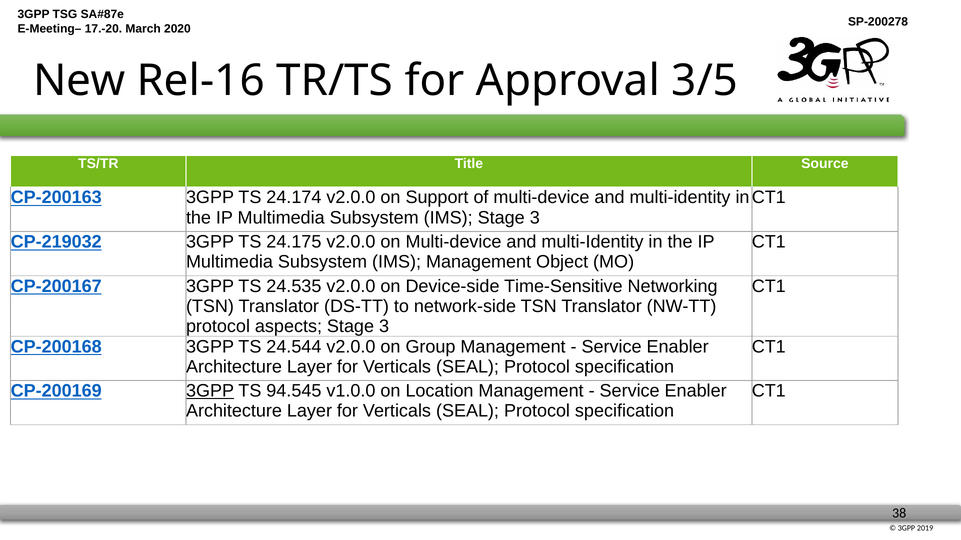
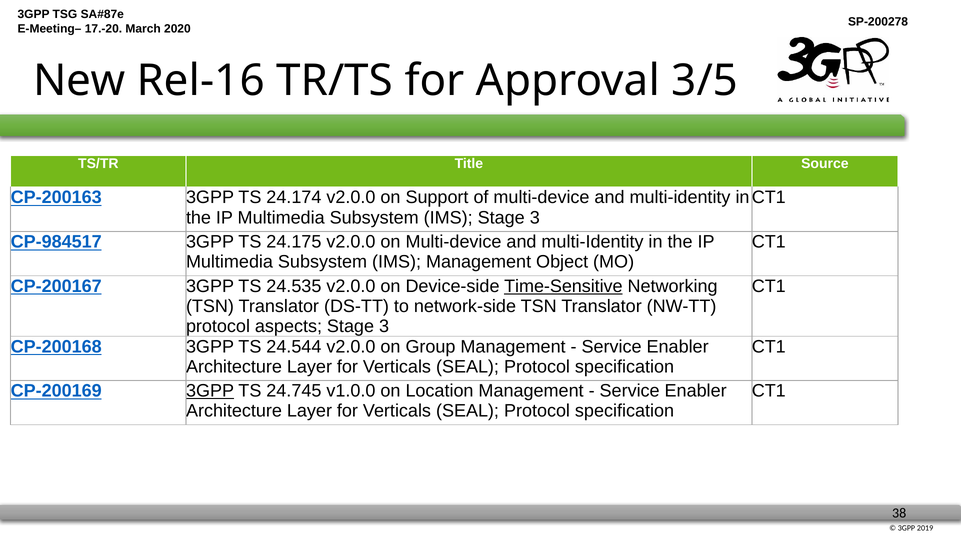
CP-219032: CP-219032 -> CP-984517
Time-Sensitive underline: none -> present
94.545: 94.545 -> 24.745
